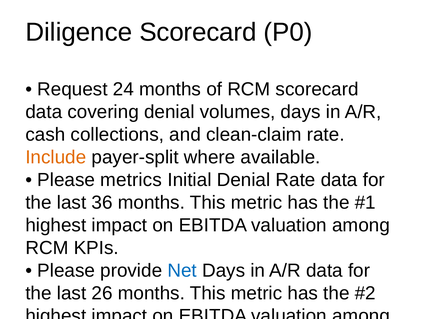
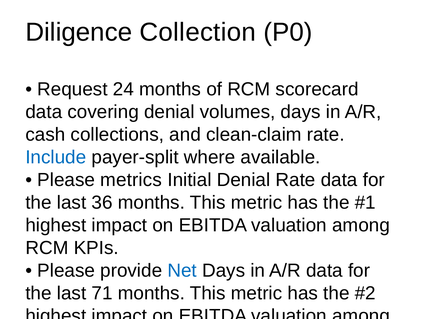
Diligence Scorecard: Scorecard -> Collection
Include colour: orange -> blue
26: 26 -> 71
